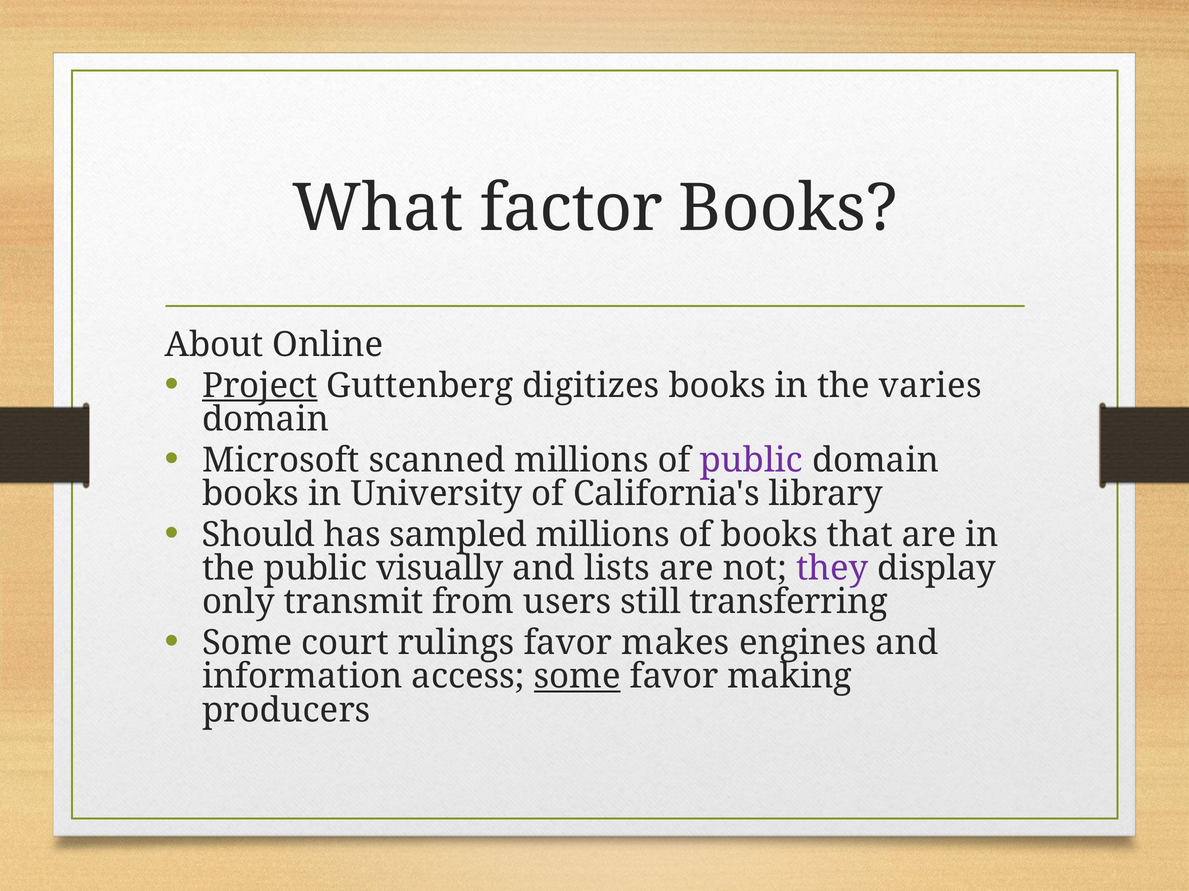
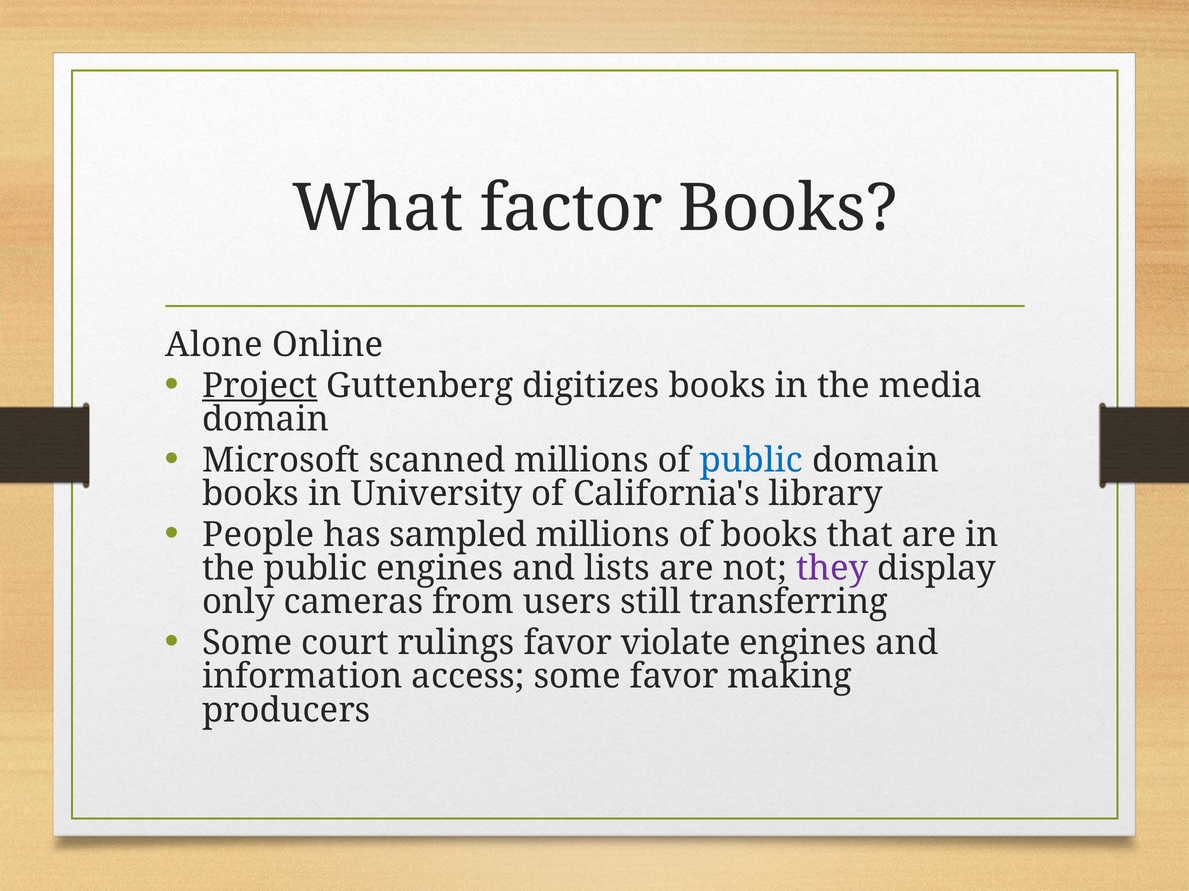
About: About -> Alone
varies: varies -> media
public at (751, 461) colour: purple -> blue
Should: Should -> People
public visually: visually -> engines
transmit: transmit -> cameras
makes: makes -> violate
some at (577, 677) underline: present -> none
